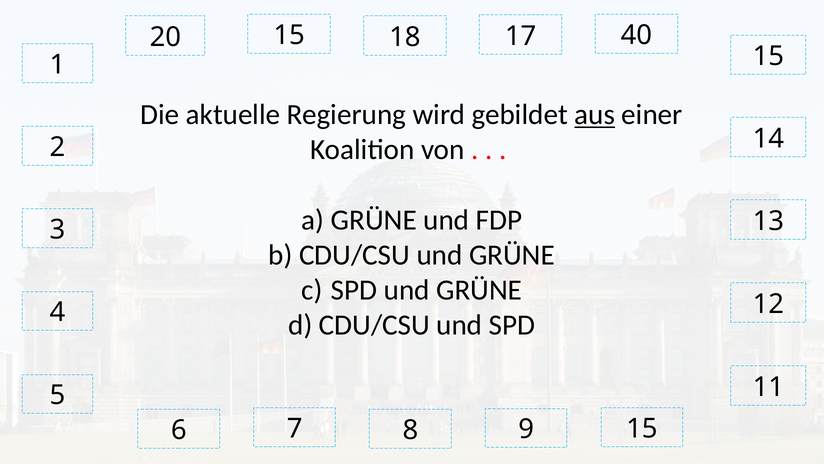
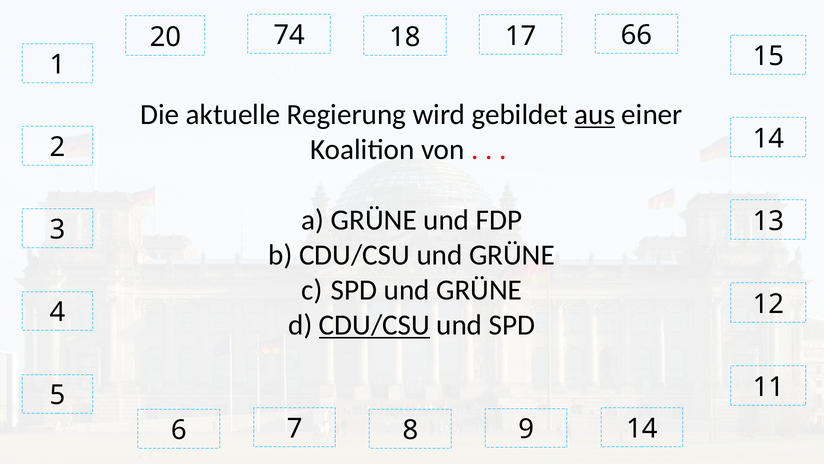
20 15: 15 -> 74
40: 40 -> 66
CDU/CSU at (374, 325) underline: none -> present
9 15: 15 -> 14
